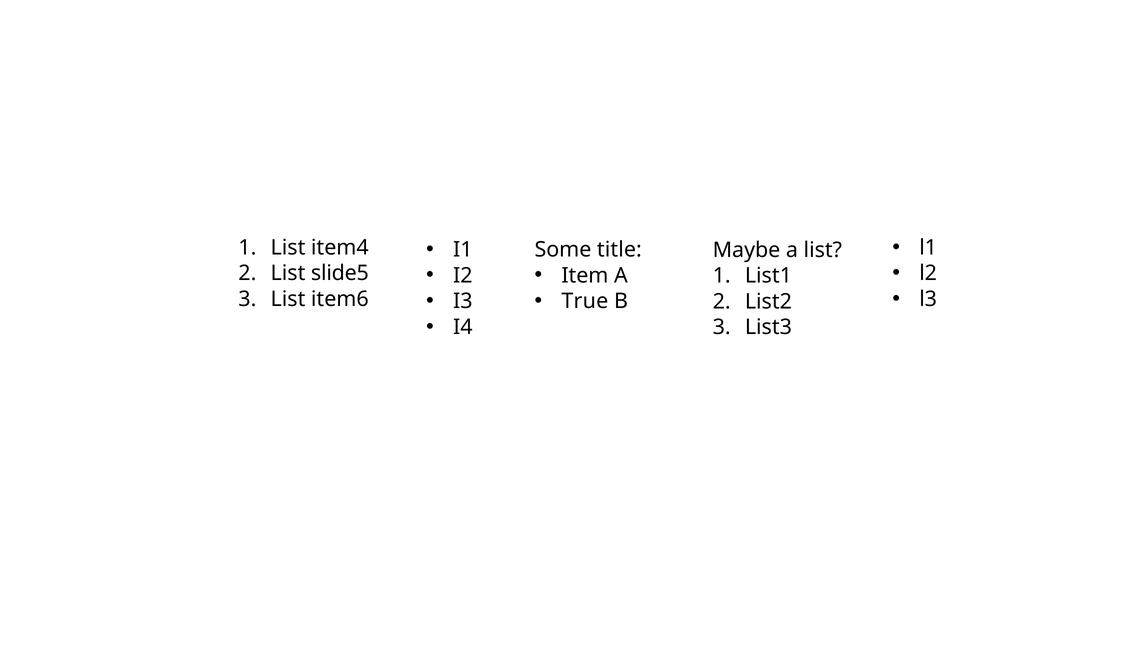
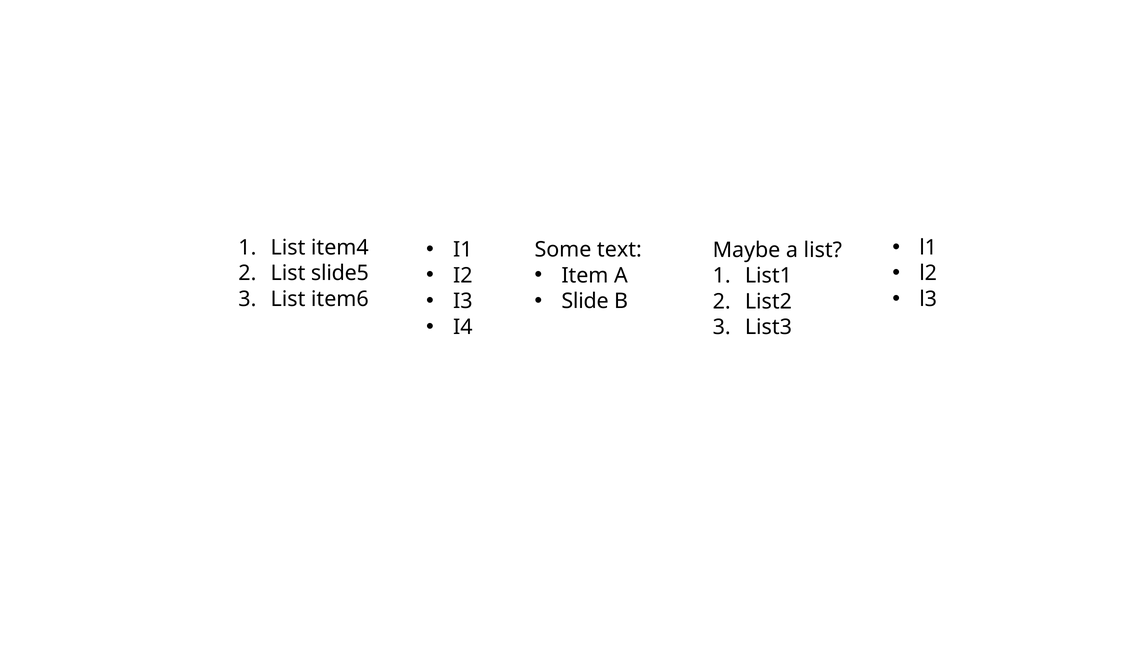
title: title -> text
True: True -> Slide
